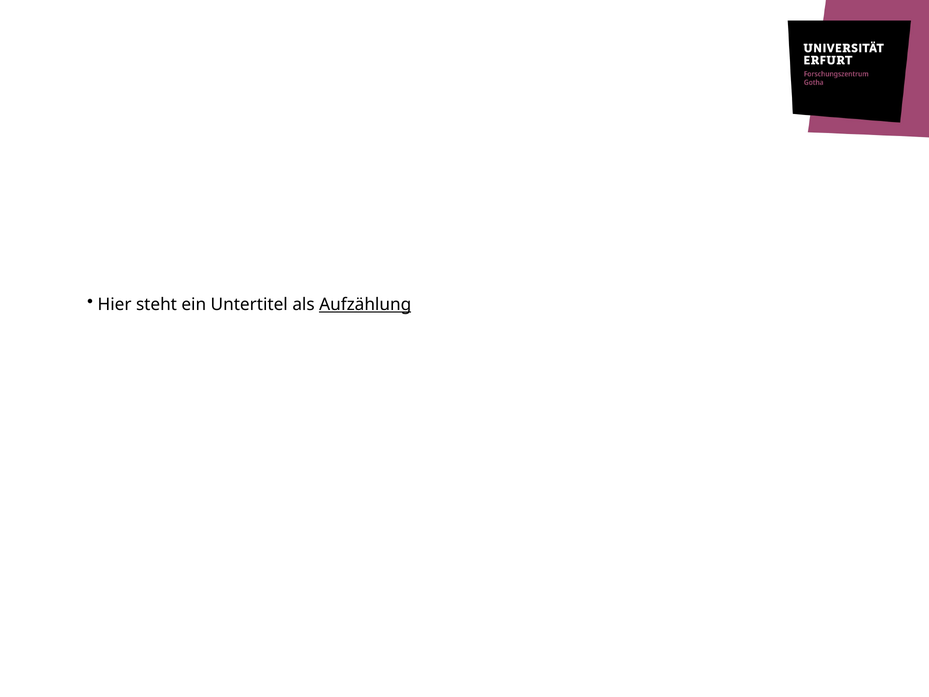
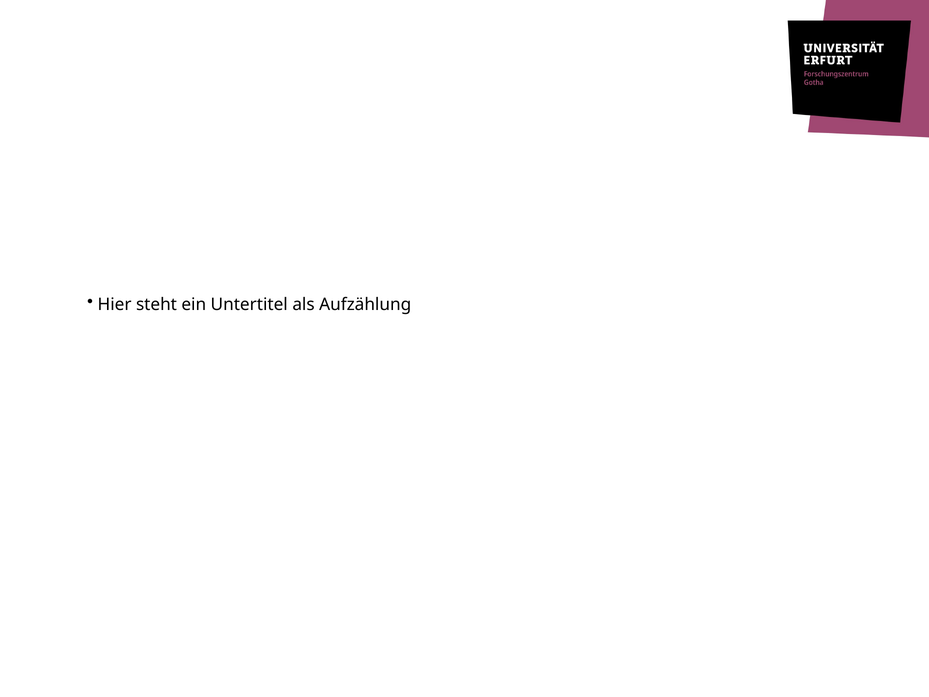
Aufzählung at (365, 304) underline: present -> none
